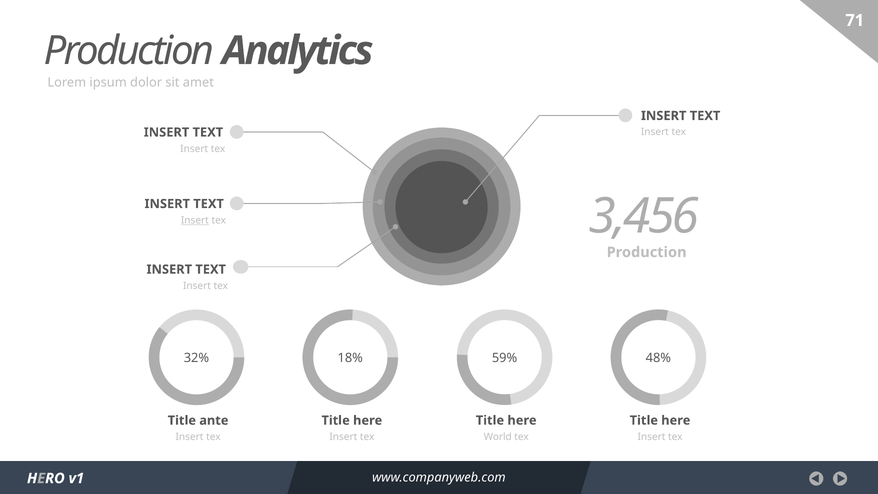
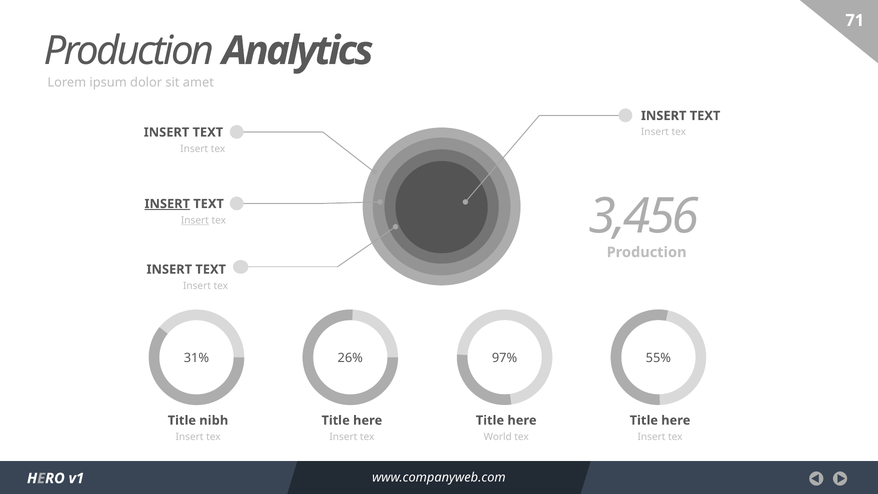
INSERT at (167, 204) underline: none -> present
59%: 59% -> 97%
48%: 48% -> 55%
32%: 32% -> 31%
18%: 18% -> 26%
ante: ante -> nibh
